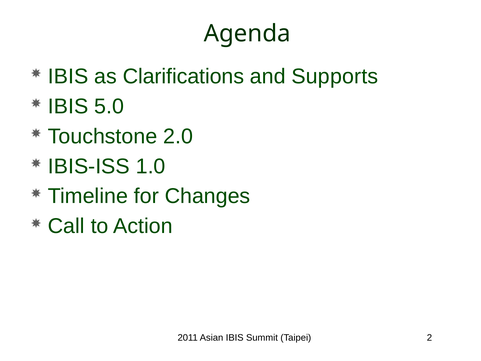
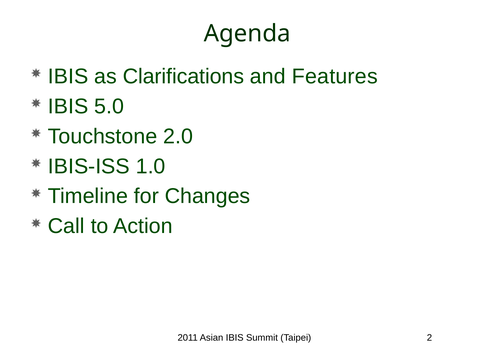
Supports: Supports -> Features
